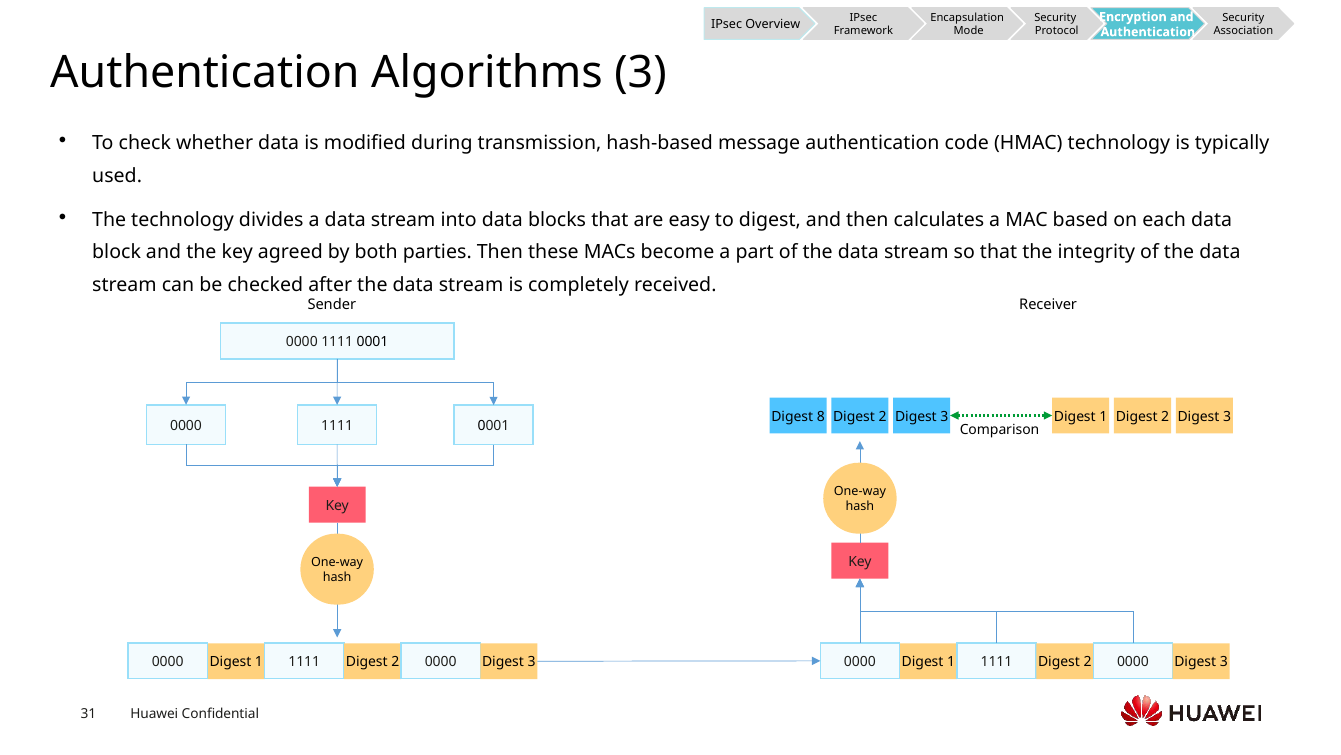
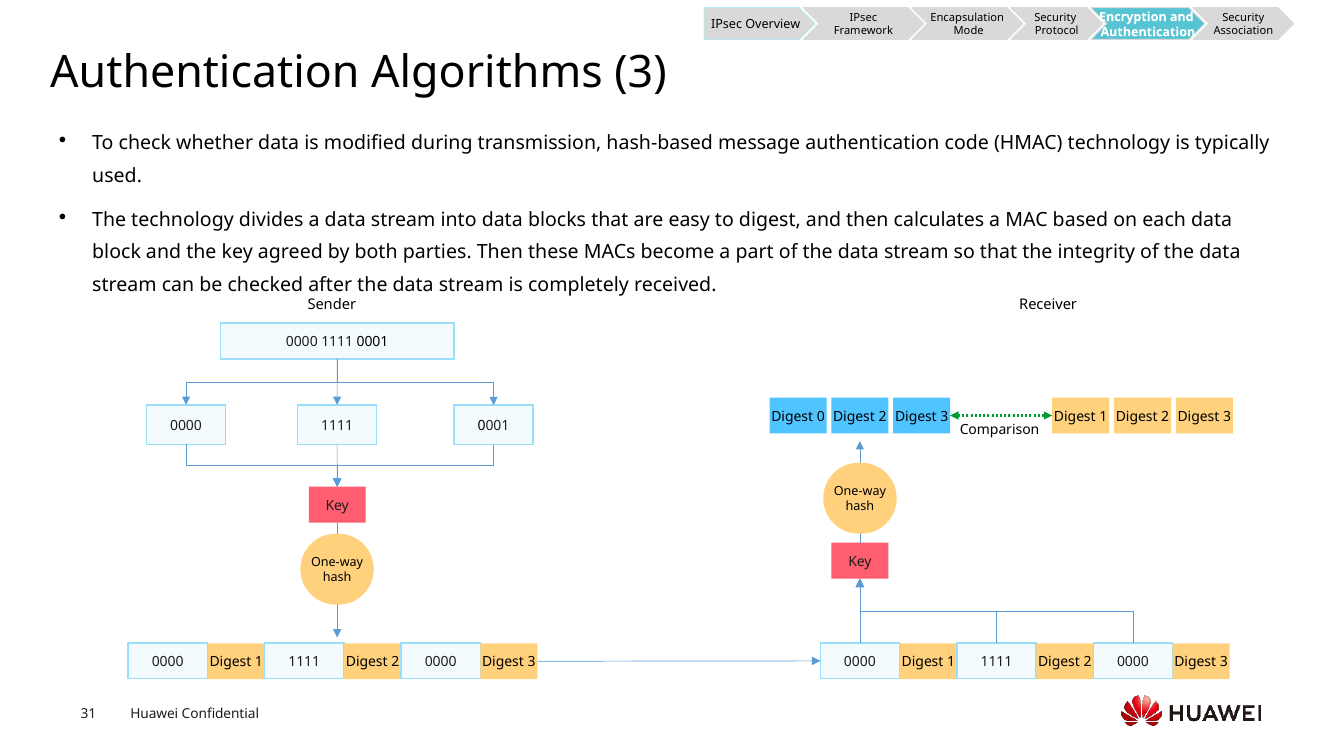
8: 8 -> 0
